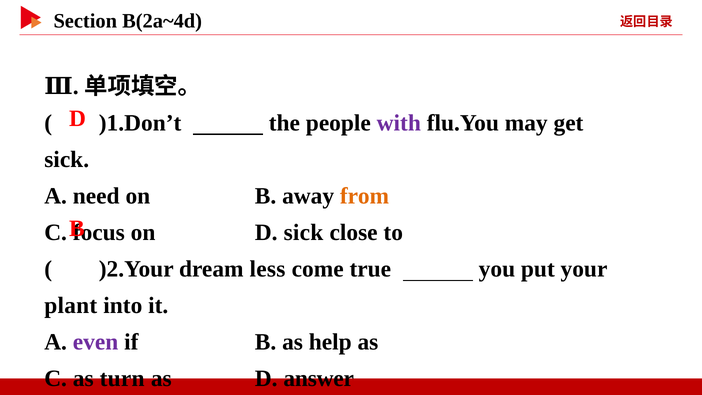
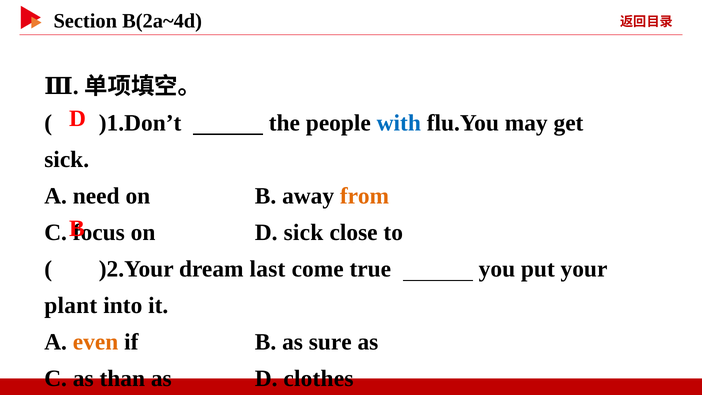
with colour: purple -> blue
less: less -> last
even colour: purple -> orange
help: help -> sure
turn: turn -> than
answer: answer -> clothes
